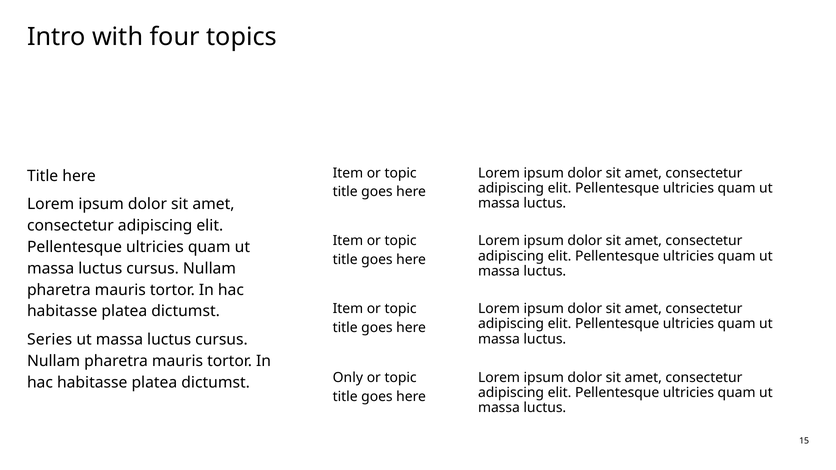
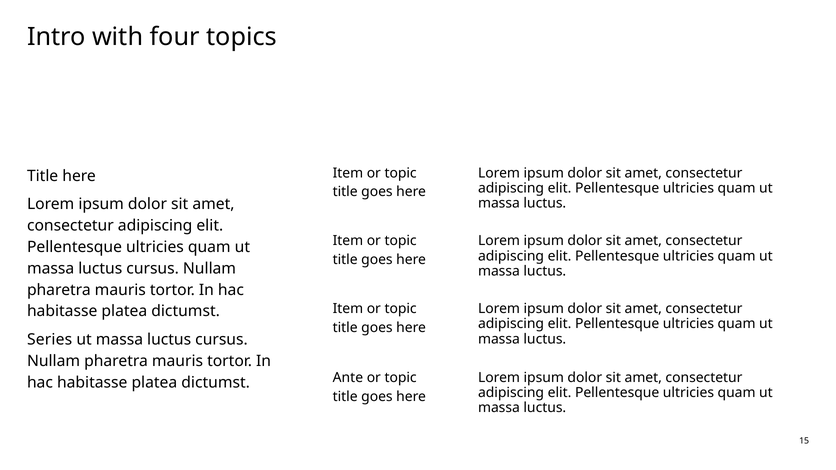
Only: Only -> Ante
